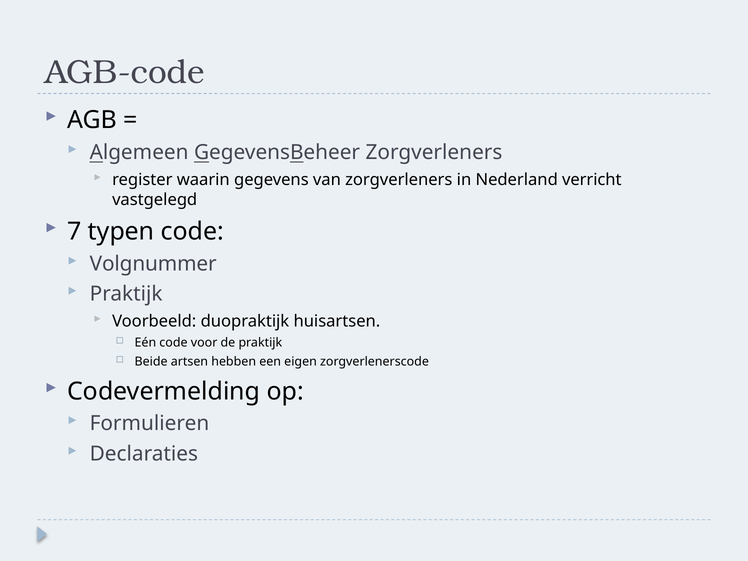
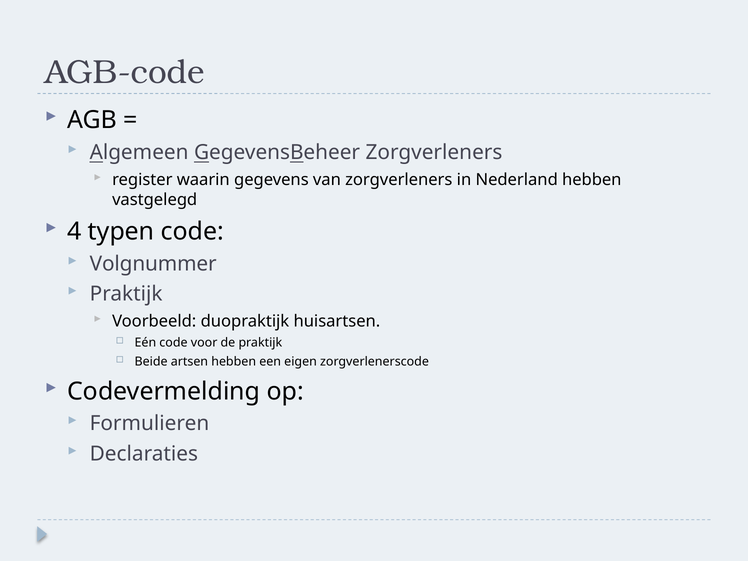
Nederland verricht: verricht -> hebben
7: 7 -> 4
